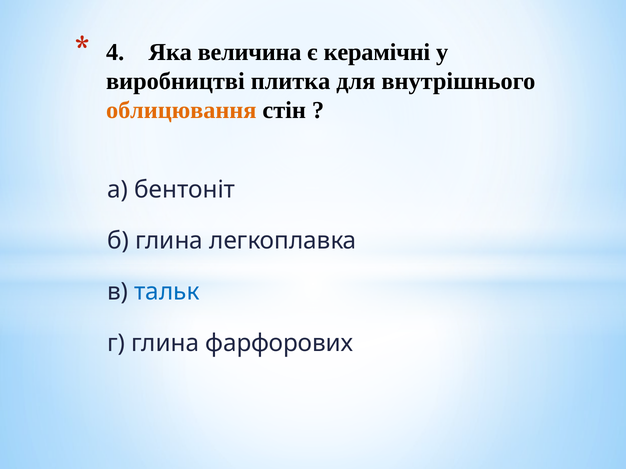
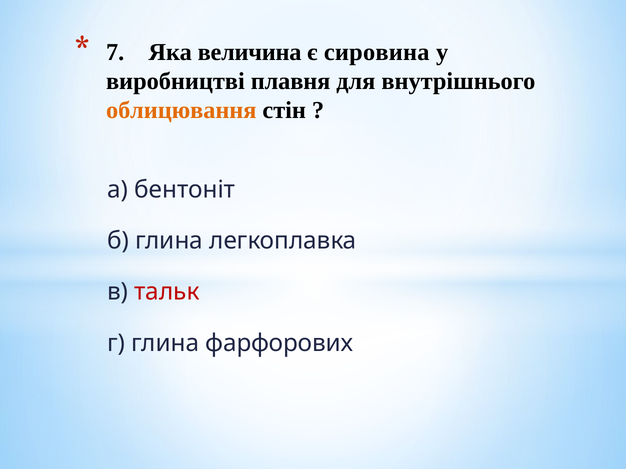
4: 4 -> 7
керамічні: керамічні -> сировина
плитка: плитка -> плавня
тальк colour: blue -> red
